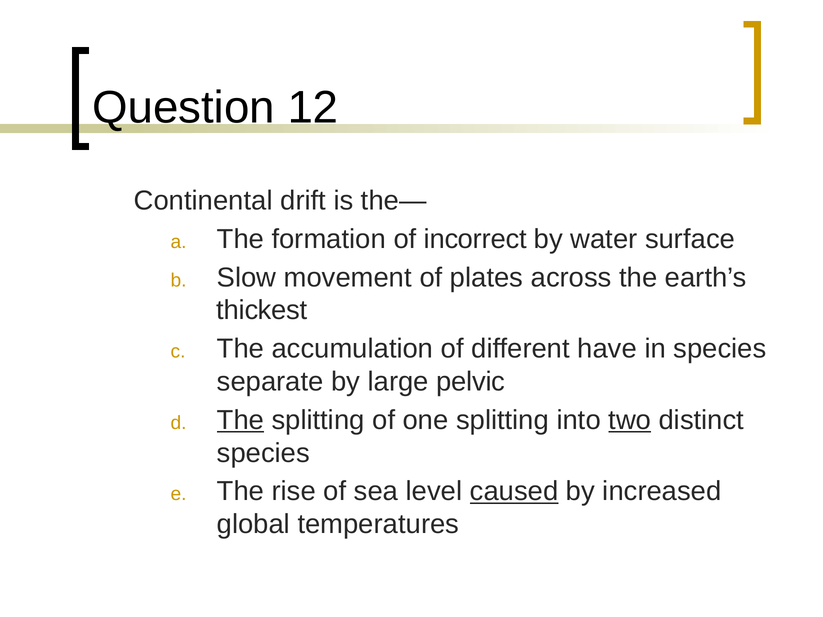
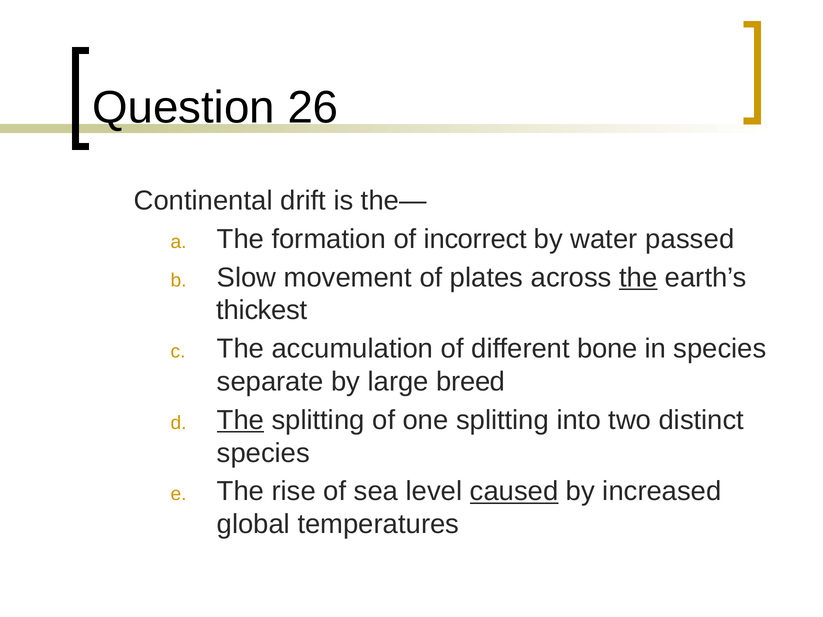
12: 12 -> 26
surface: surface -> passed
the at (638, 278) underline: none -> present
have: have -> bone
pelvic: pelvic -> breed
two underline: present -> none
